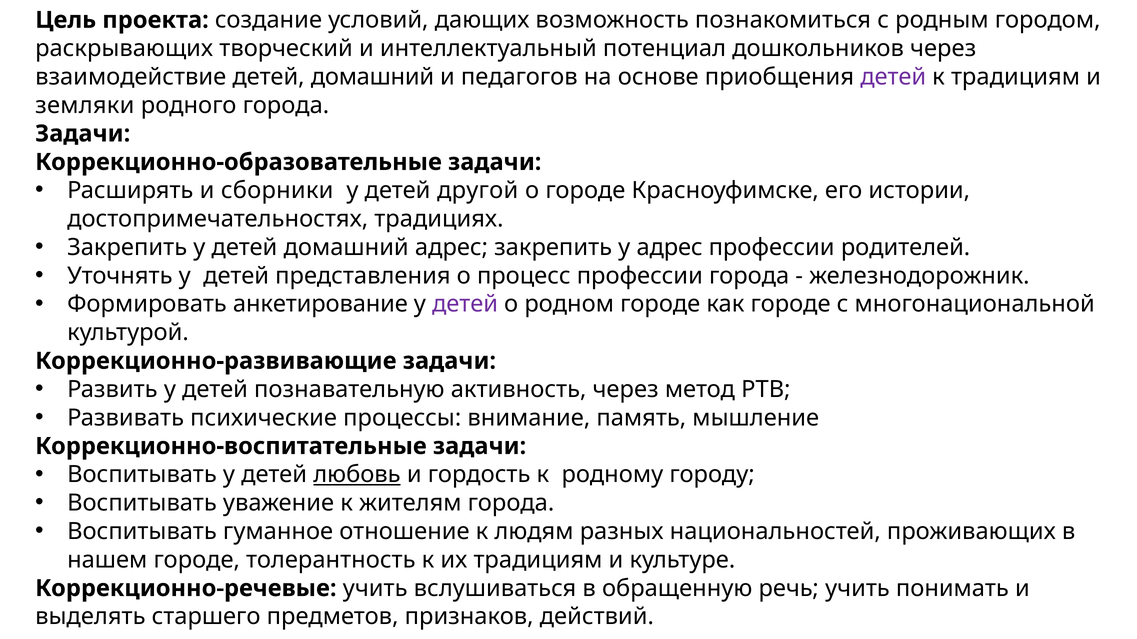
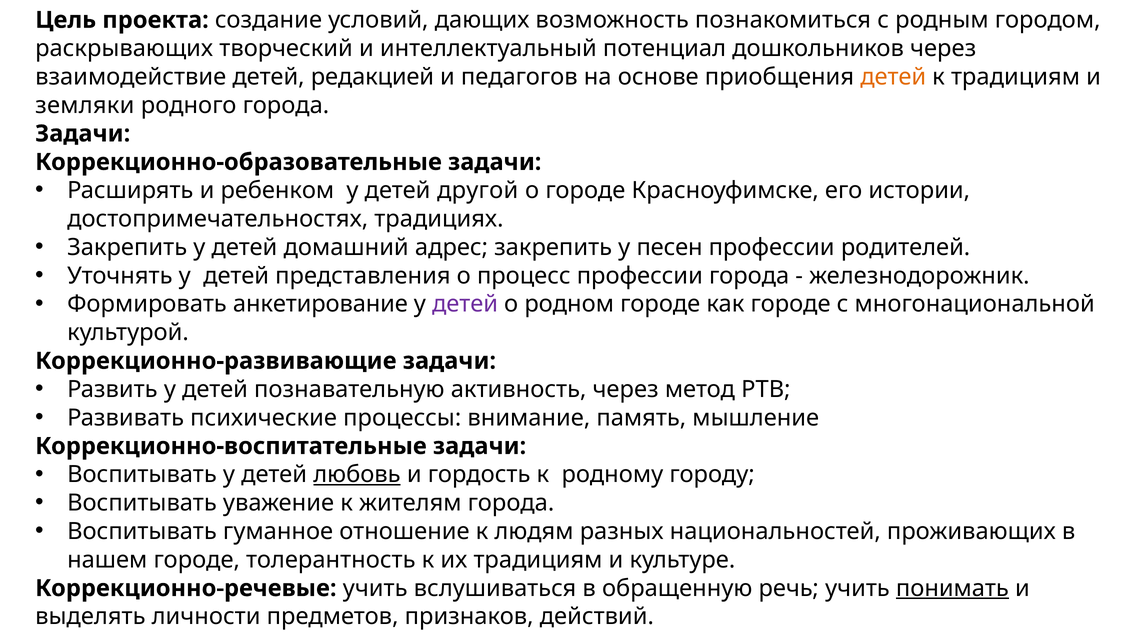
взаимодействие детей домашний: домашний -> редакцией
детей at (893, 77) colour: purple -> orange
сборники: сборники -> ребенком
у адрес: адрес -> песен
понимать underline: none -> present
старшего: старшего -> личности
